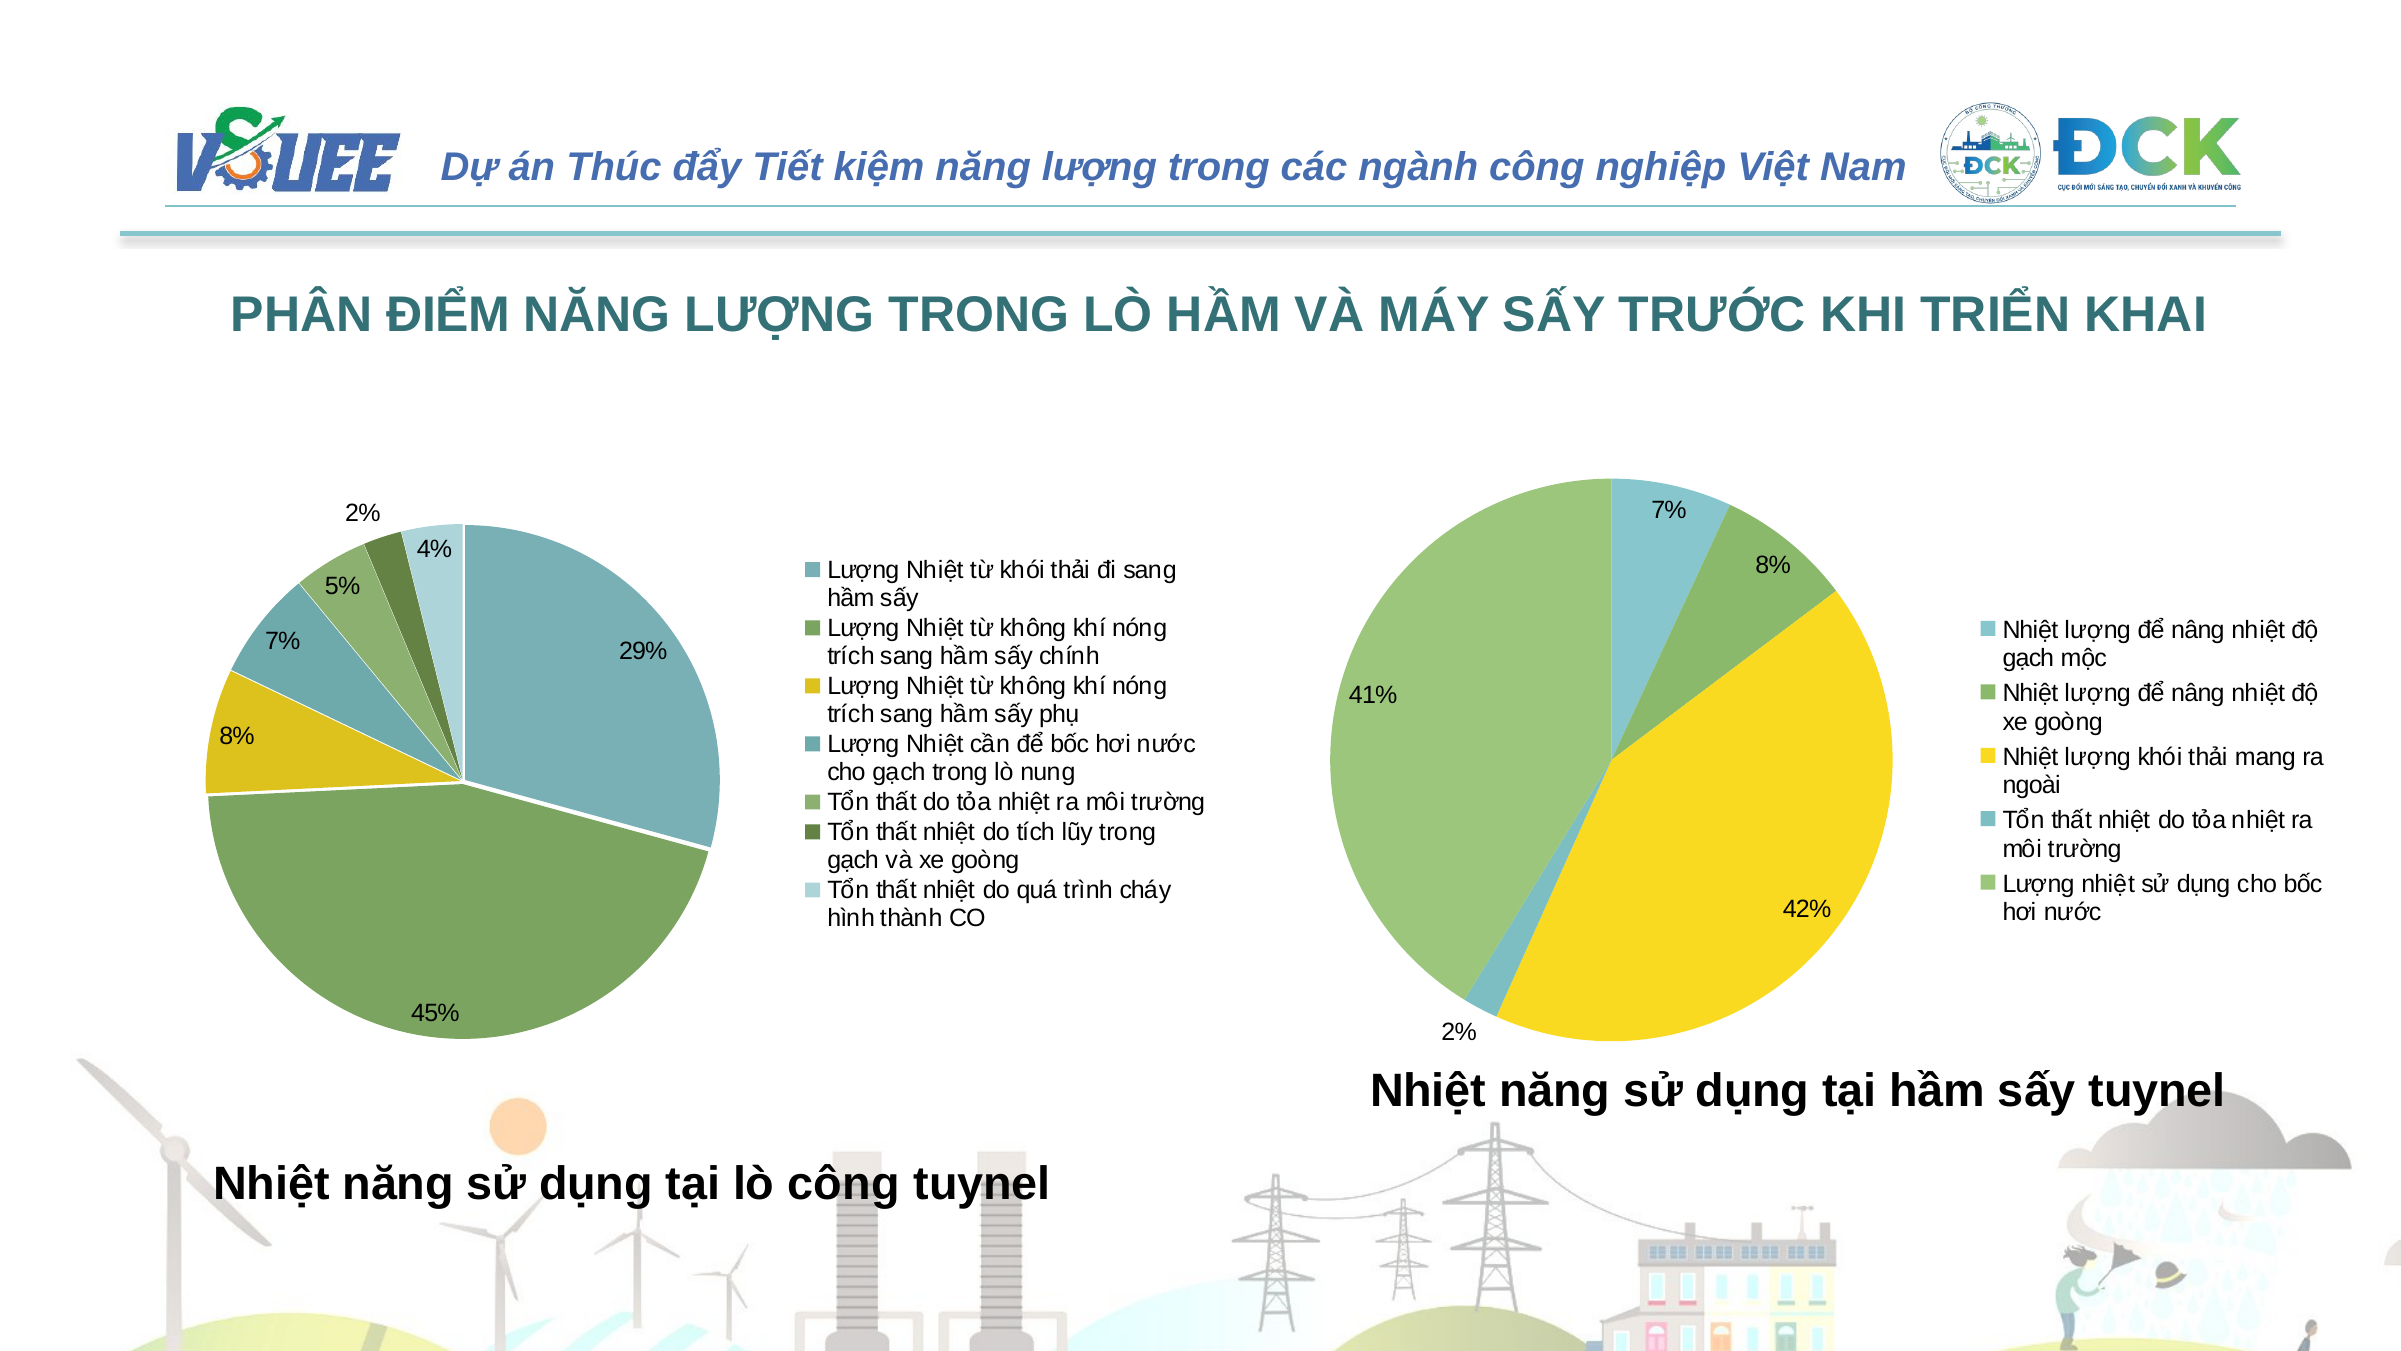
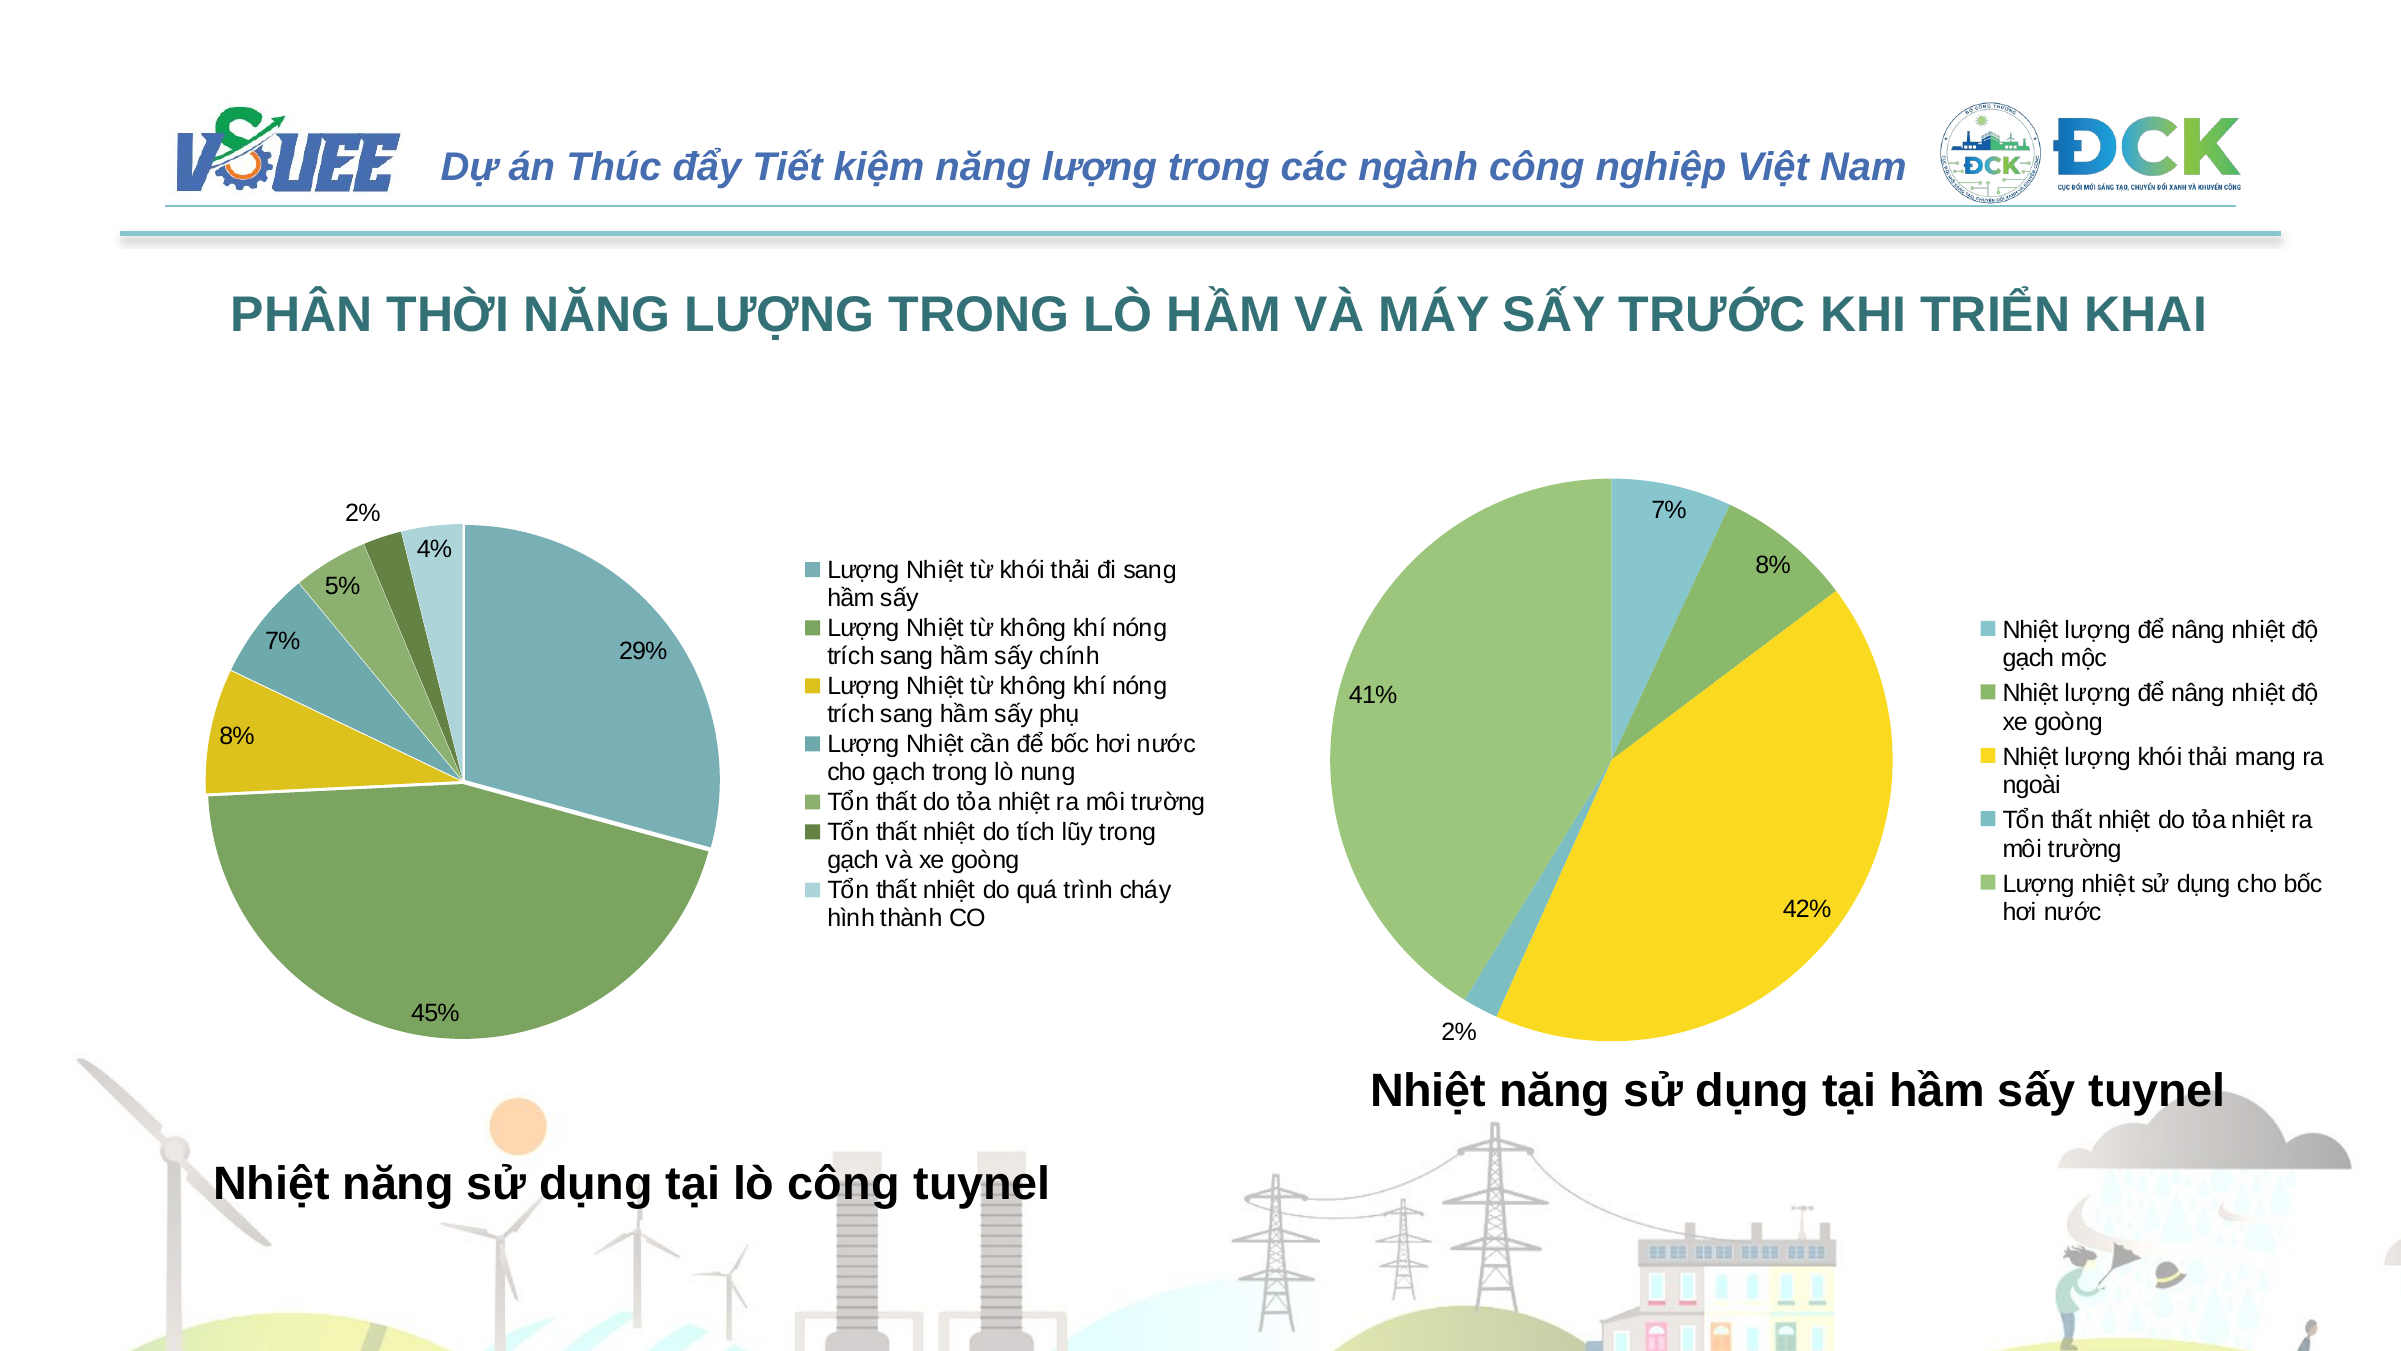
ĐIỂM: ĐIỂM -> THỜI
